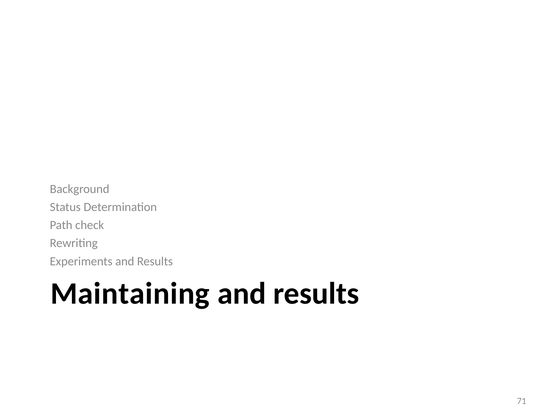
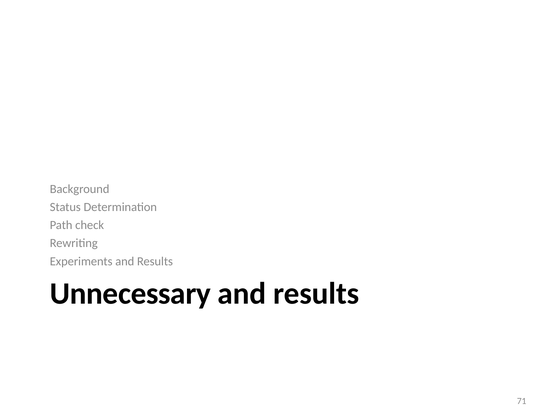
Maintaining: Maintaining -> Unnecessary
